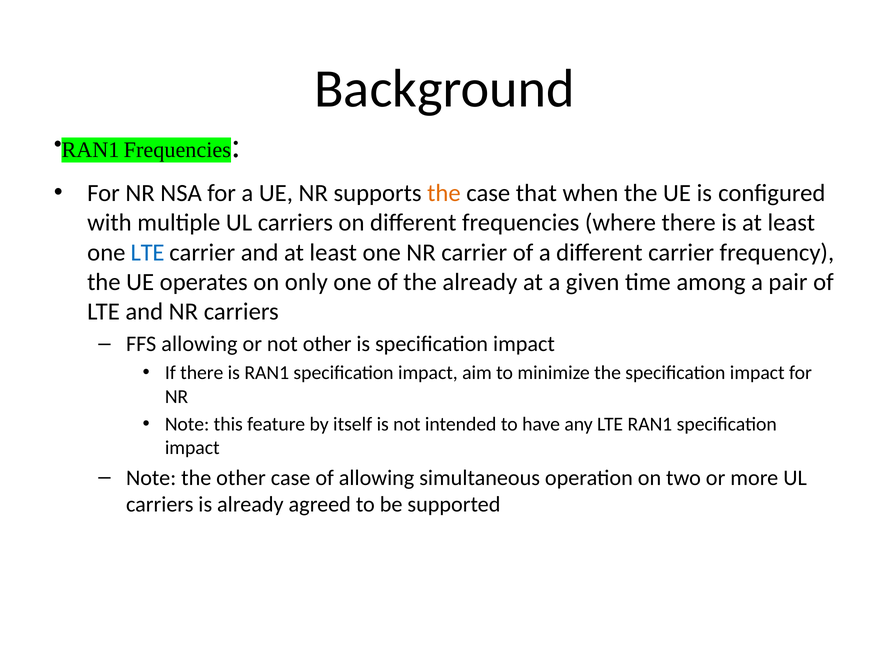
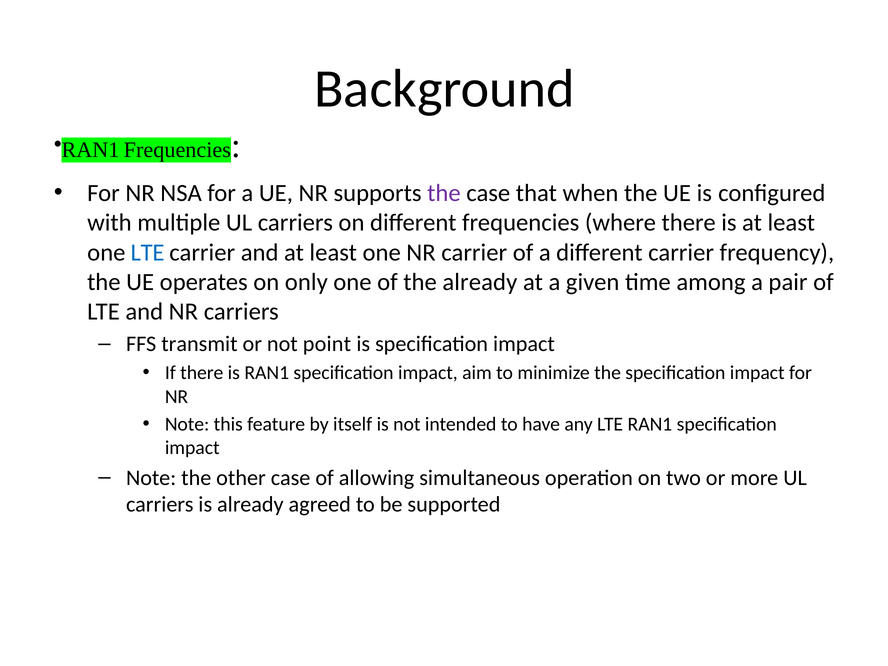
the at (444, 193) colour: orange -> purple
FFS allowing: allowing -> transmit
not other: other -> point
